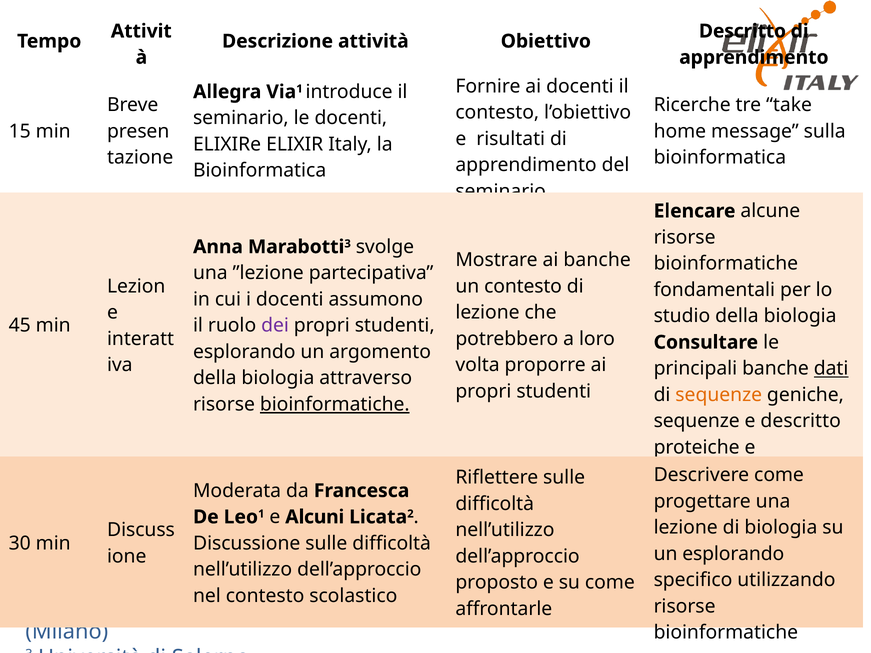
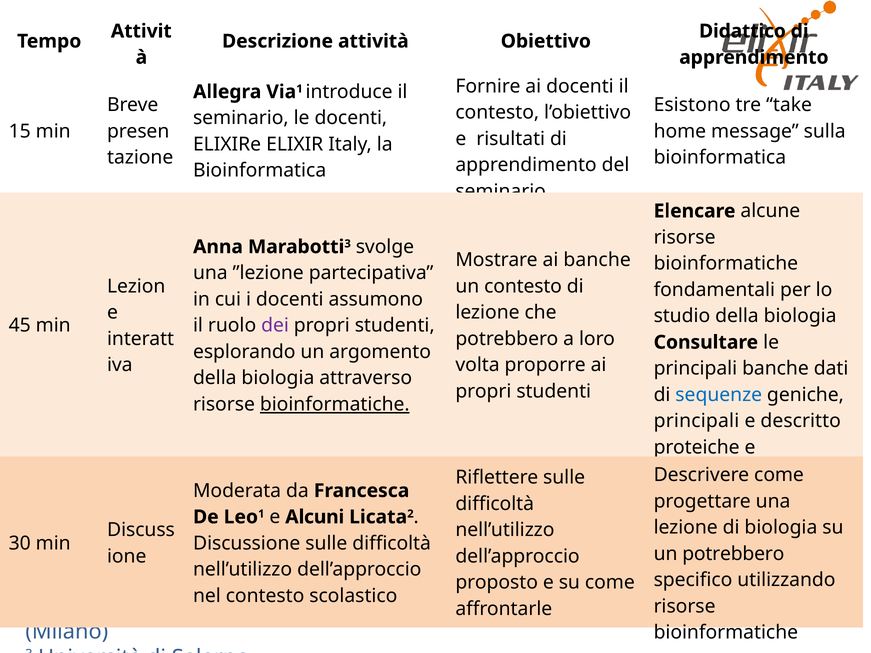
Descritto at (742, 31): Descritto -> Didattico
Ricerche at (692, 105): Ricerche -> Esistono
dati underline: present -> none
sequenze at (719, 395) colour: orange -> blue
sequenze at (697, 421): sequenze -> principali
un esplorando: esplorando -> potrebbero
